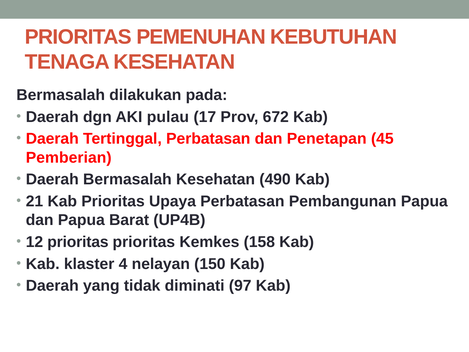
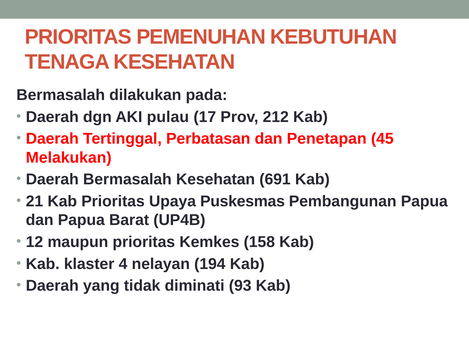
672: 672 -> 212
Pemberian: Pemberian -> Melakukan
490: 490 -> 691
Upaya Perbatasan: Perbatasan -> Puskesmas
12 prioritas: prioritas -> maupun
150: 150 -> 194
97: 97 -> 93
